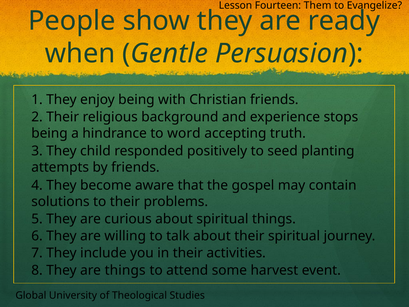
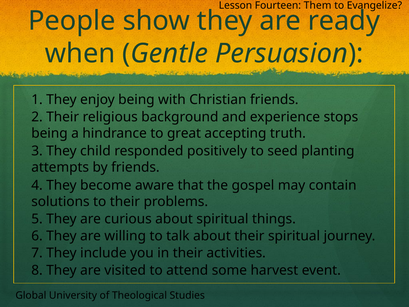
word: word -> great
are things: things -> visited
